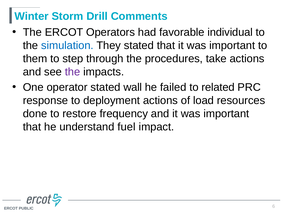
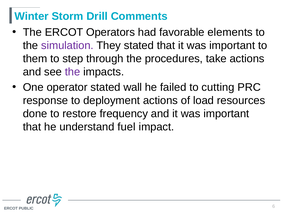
individual: individual -> elements
simulation colour: blue -> purple
related: related -> cutting
